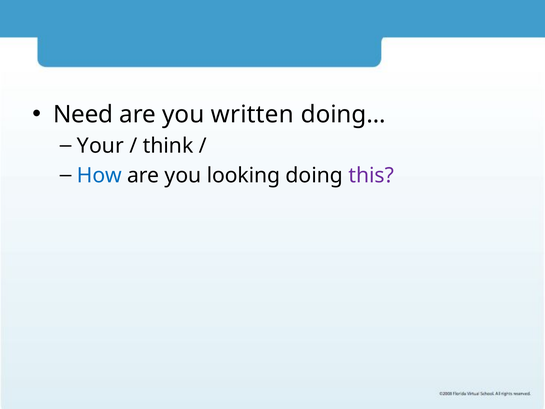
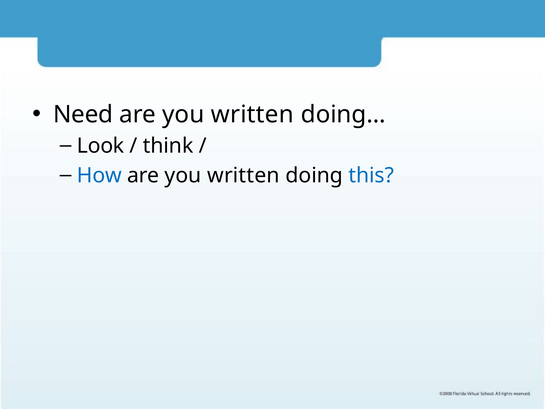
Your: Your -> Look
looking at (244, 175): looking -> written
this colour: purple -> blue
